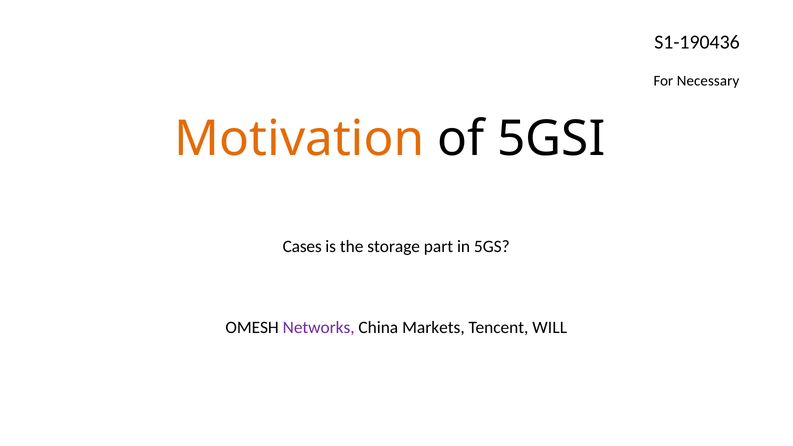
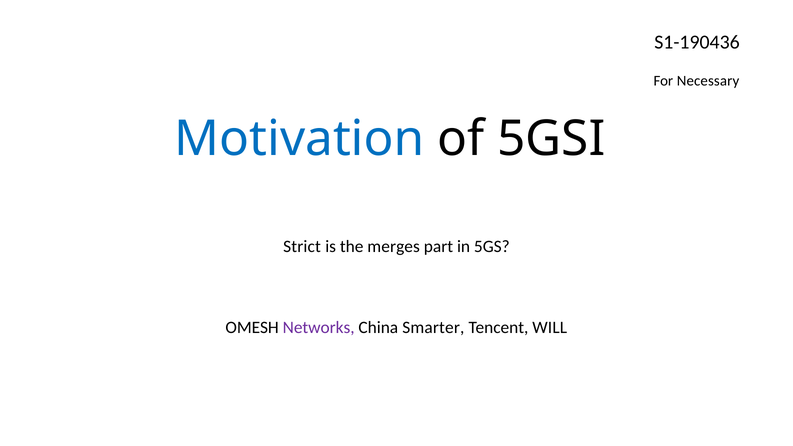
Motivation colour: orange -> blue
Cases: Cases -> Strict
storage: storage -> merges
Markets: Markets -> Smarter
